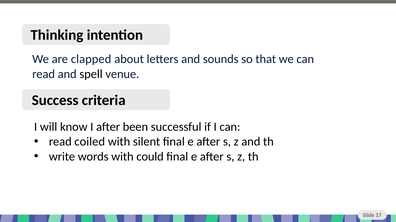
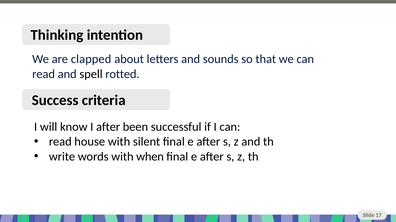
venue: venue -> rotted
coiled: coiled -> house
could: could -> when
